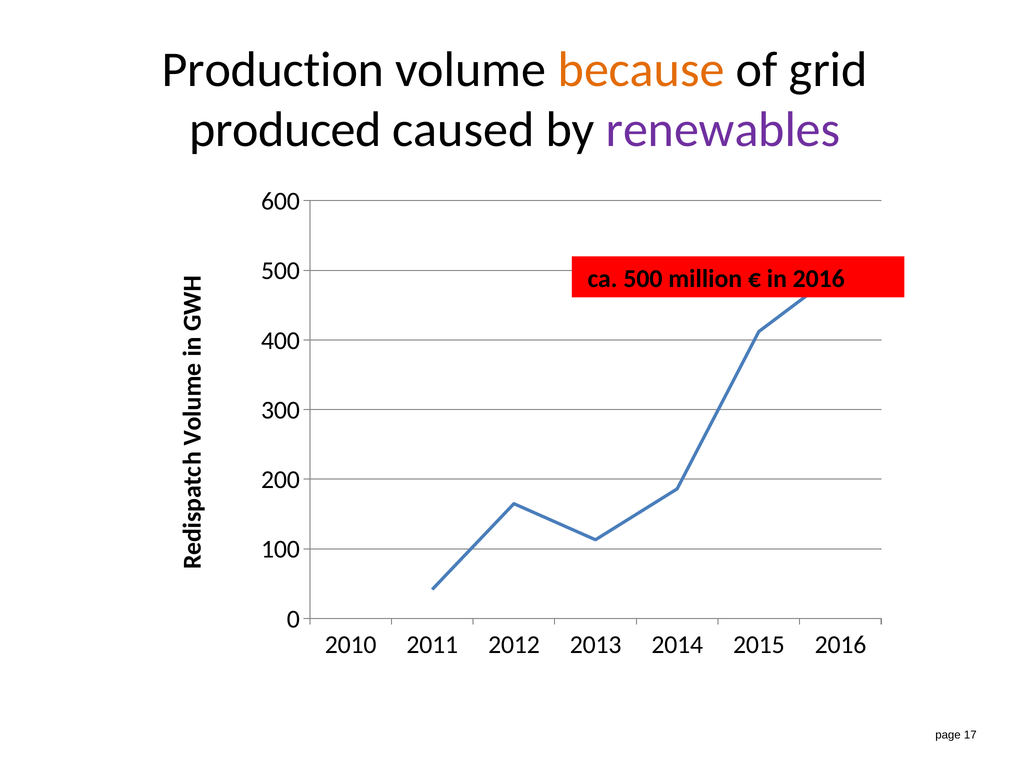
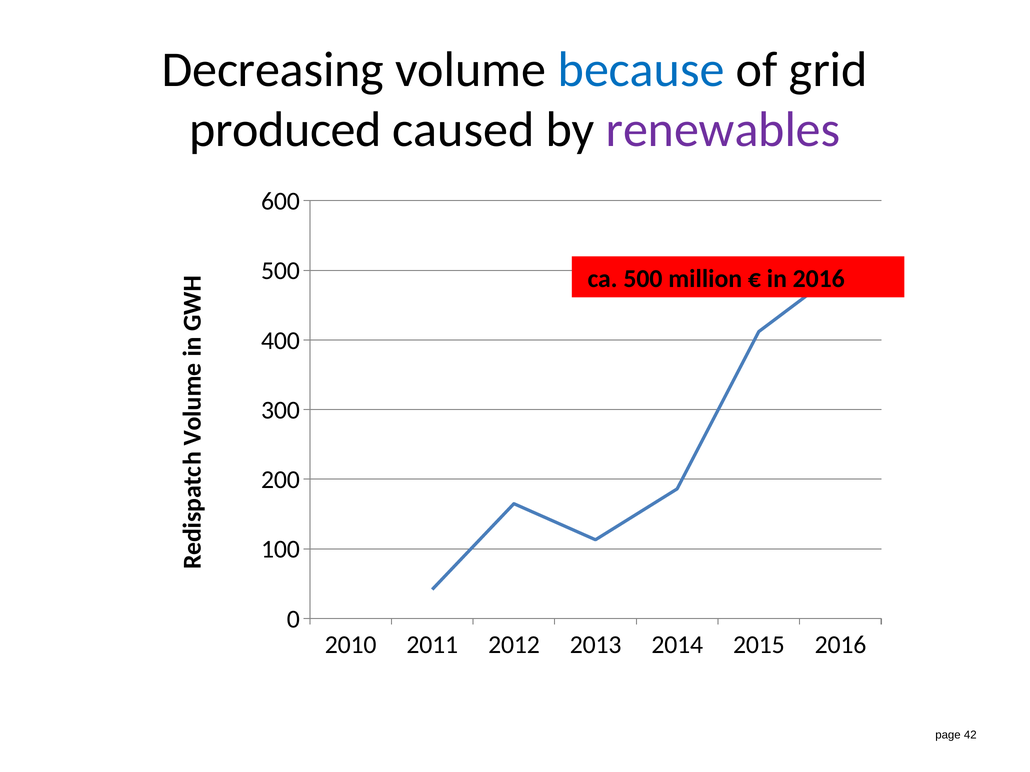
Production: Production -> Decreasing
because colour: orange -> blue
17: 17 -> 42
